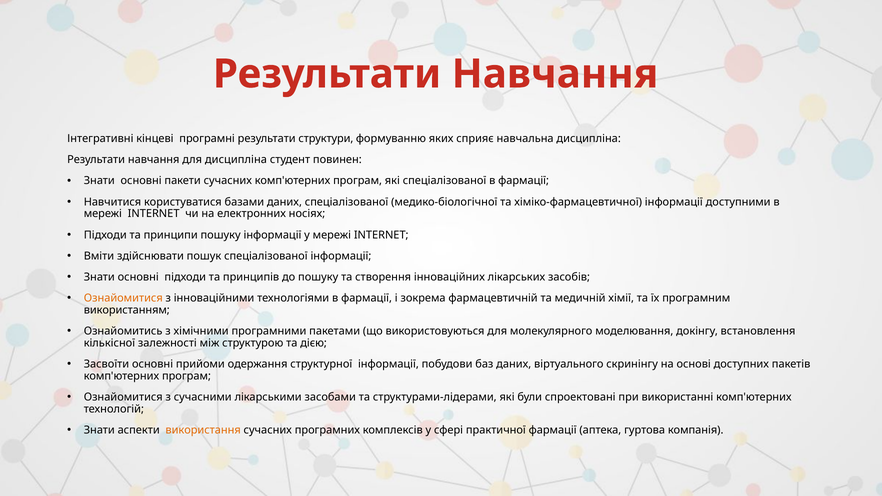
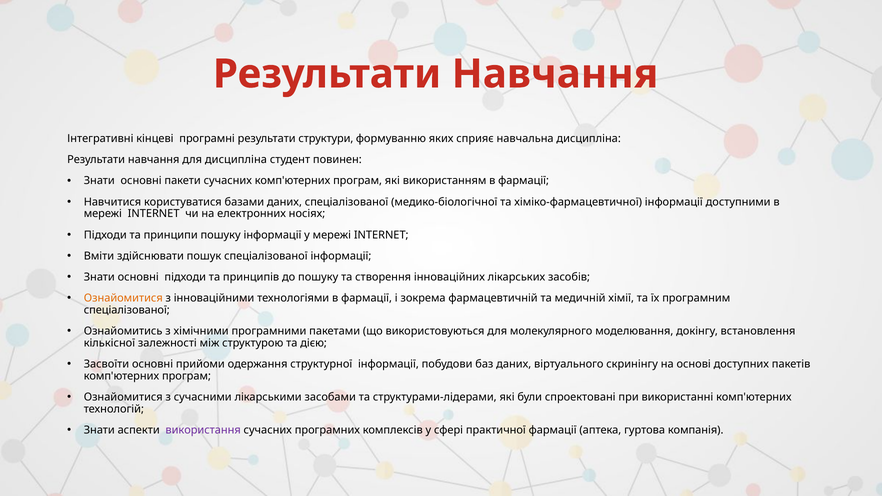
які спеціалізованої: спеціалізованої -> використанням
використанням at (127, 310): використанням -> спеціалізованої
використання colour: orange -> purple
